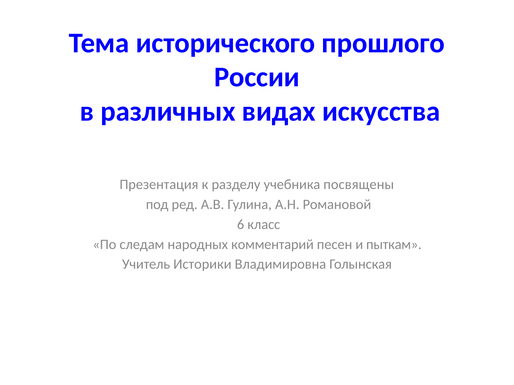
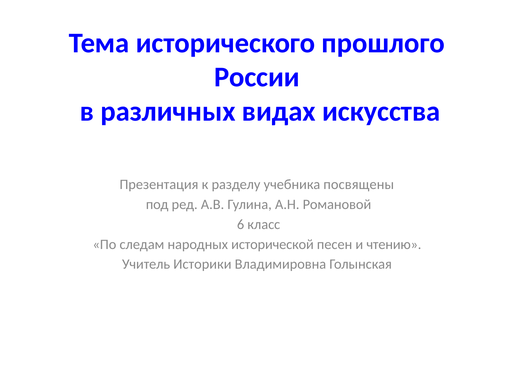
комментарий: комментарий -> исторической
пыткам: пыткам -> чтению
